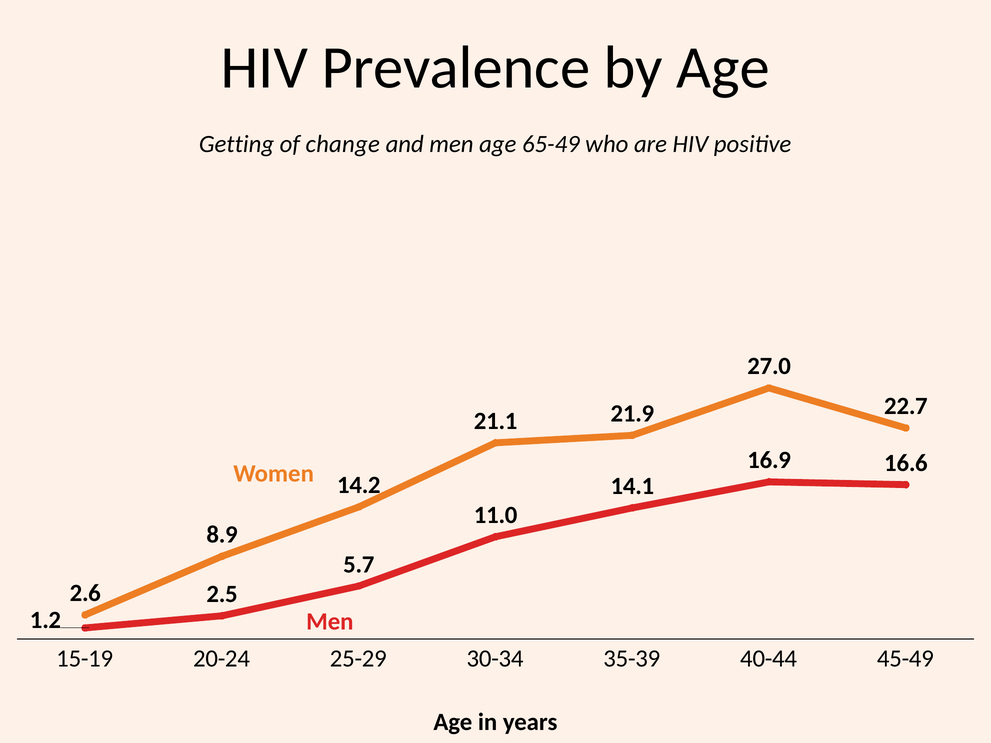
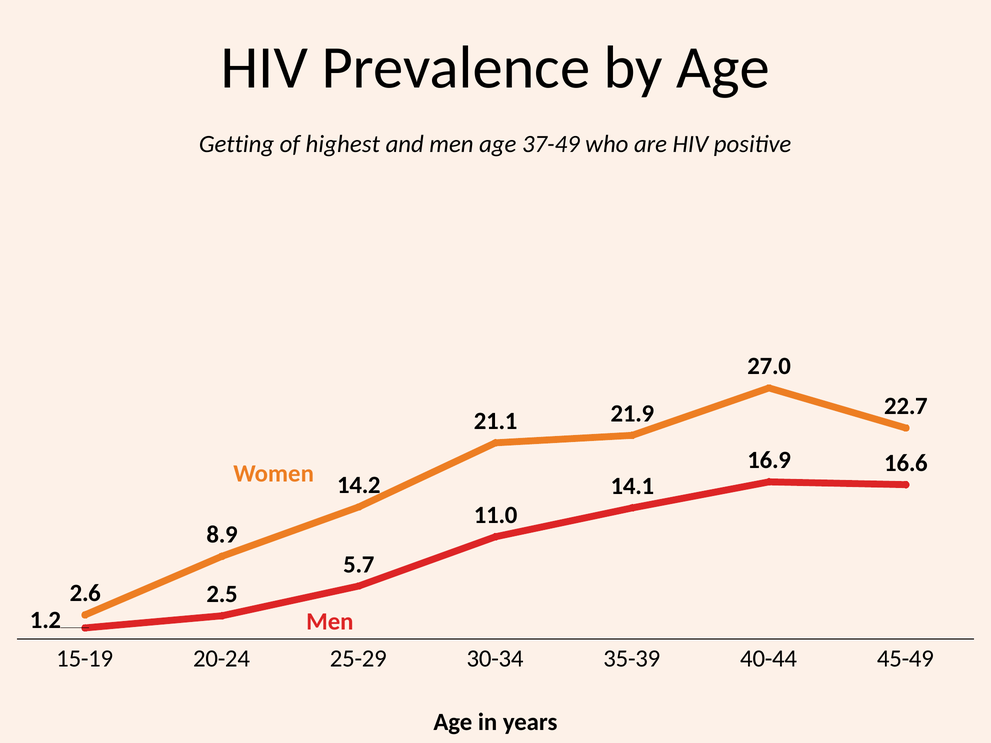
change: change -> highest
65-49: 65-49 -> 37-49
